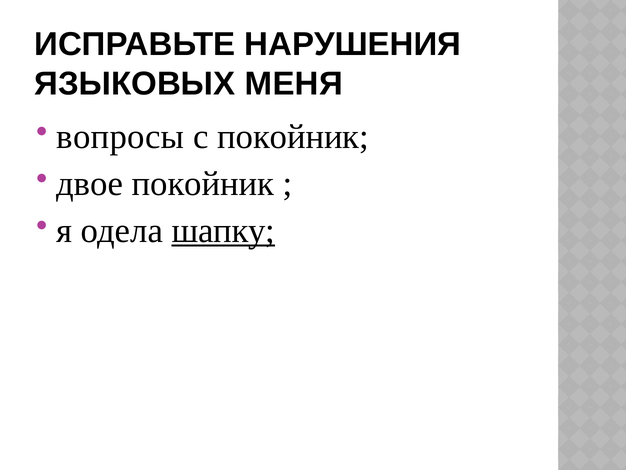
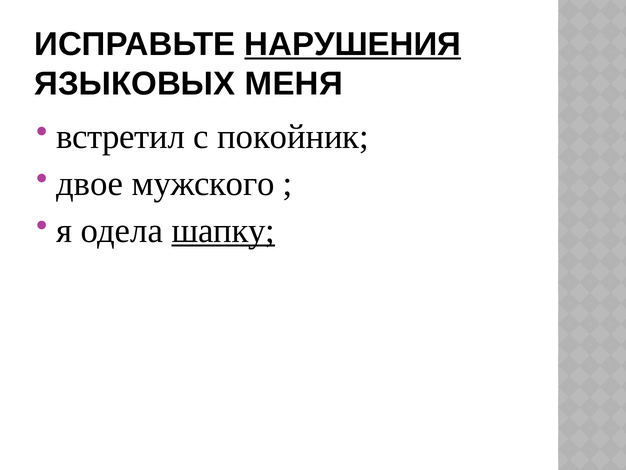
НАРУШЕНИЯ underline: none -> present
вопросы: вопросы -> встретил
двое покойник: покойник -> мужского
